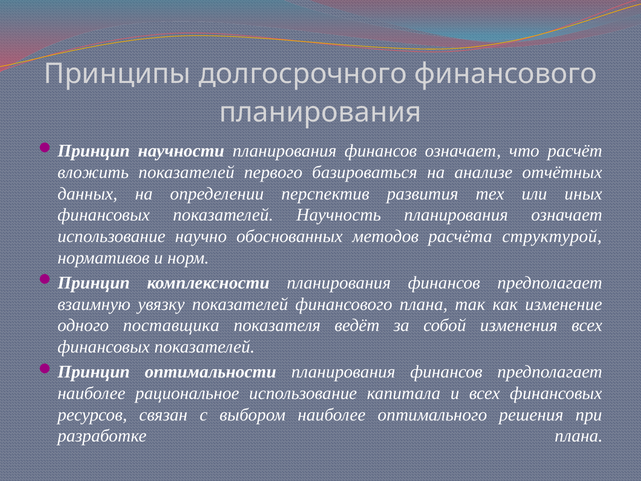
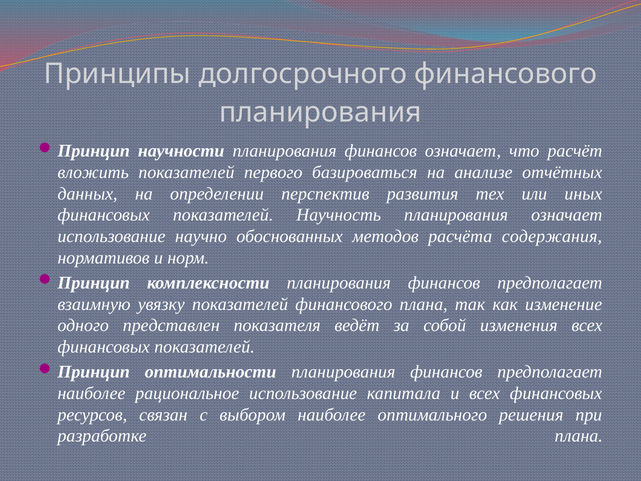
структурой: структурой -> содержания
поставщика: поставщика -> представлен
